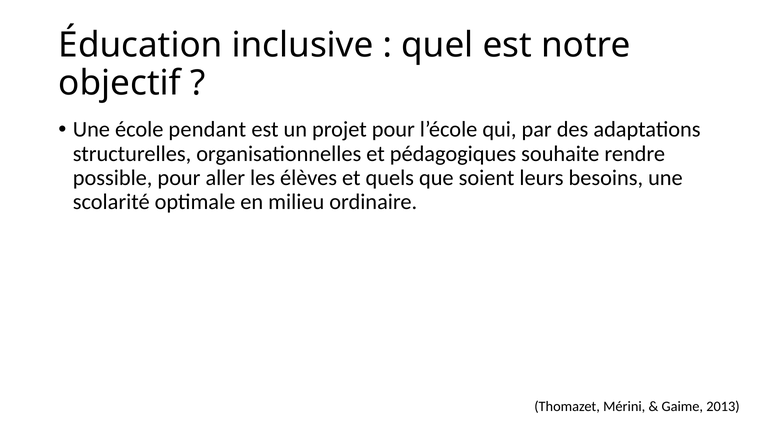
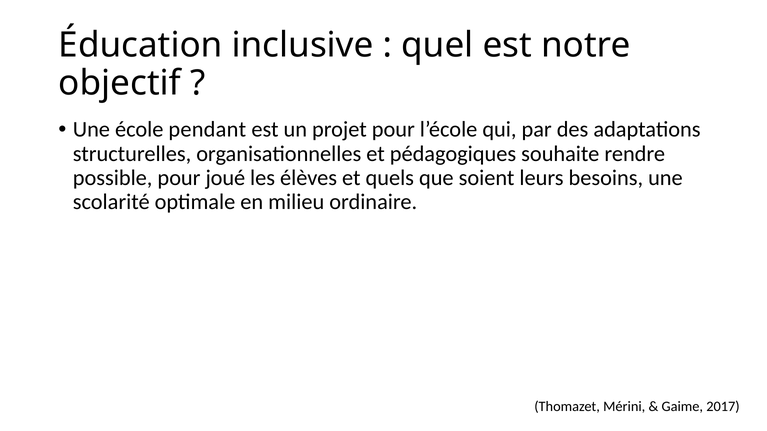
aller: aller -> joué
2013: 2013 -> 2017
